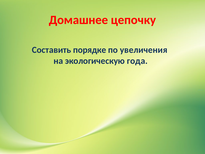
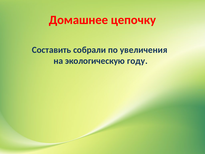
порядке: порядке -> собрали
года: года -> году
